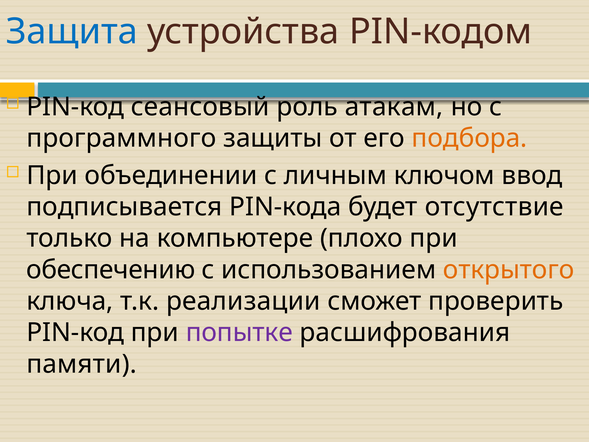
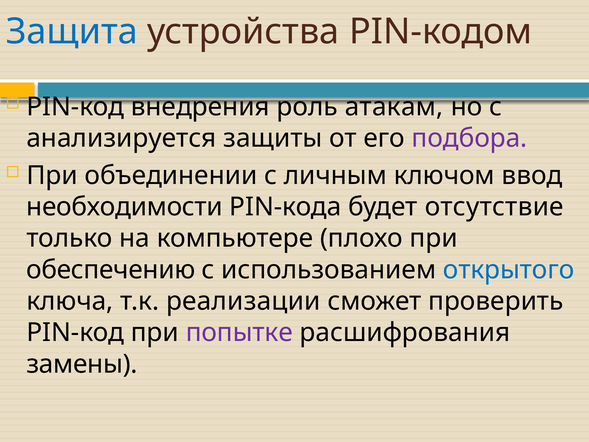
сеансовый: сеансовый -> внедрения
программного: программного -> анализируется
подбора colour: orange -> purple
подписывается: подписывается -> необходимости
открытого colour: orange -> blue
памяти: памяти -> замены
